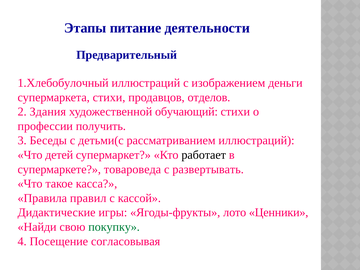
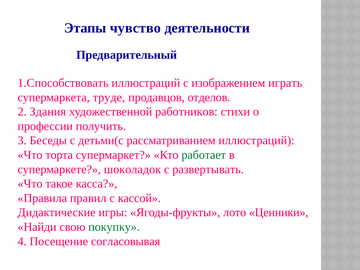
питание: питание -> чувство
1.Хлебобулочный: 1.Хлебобулочный -> 1.Способствовать
деньги: деньги -> играть
супермаркета стихи: стихи -> труде
обучающий: обучающий -> работников
детей: детей -> торта
работает colour: black -> green
товароведа: товароведа -> шоколадок
